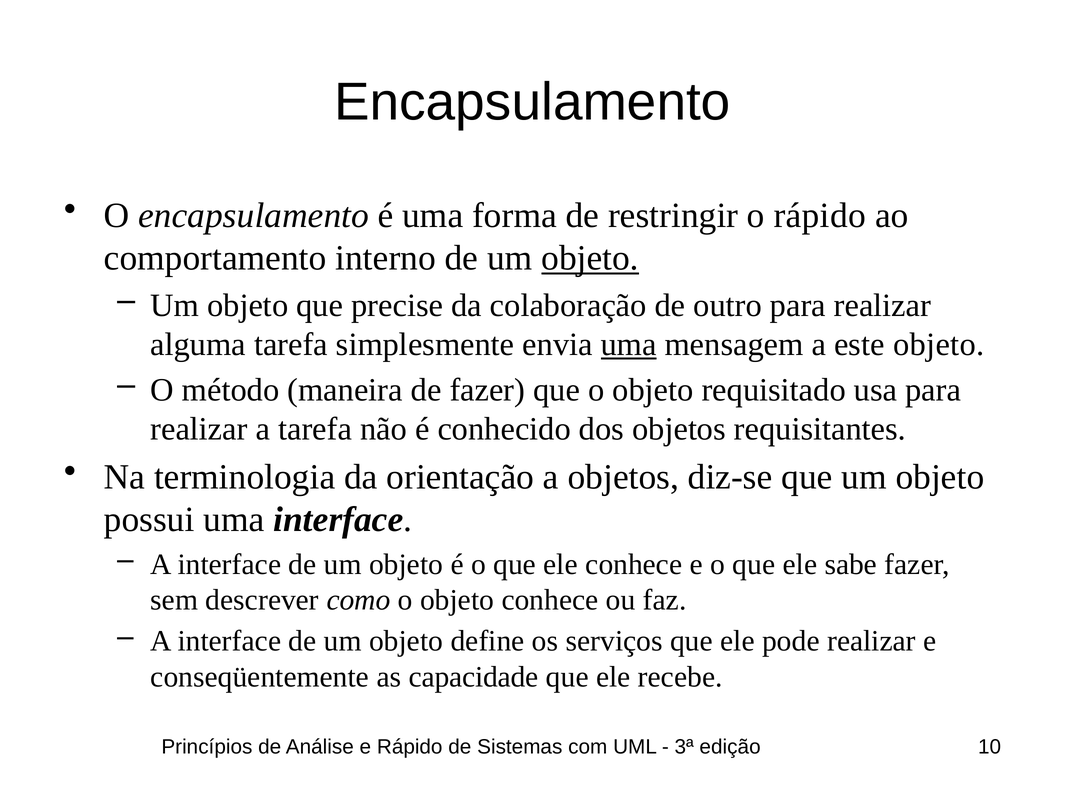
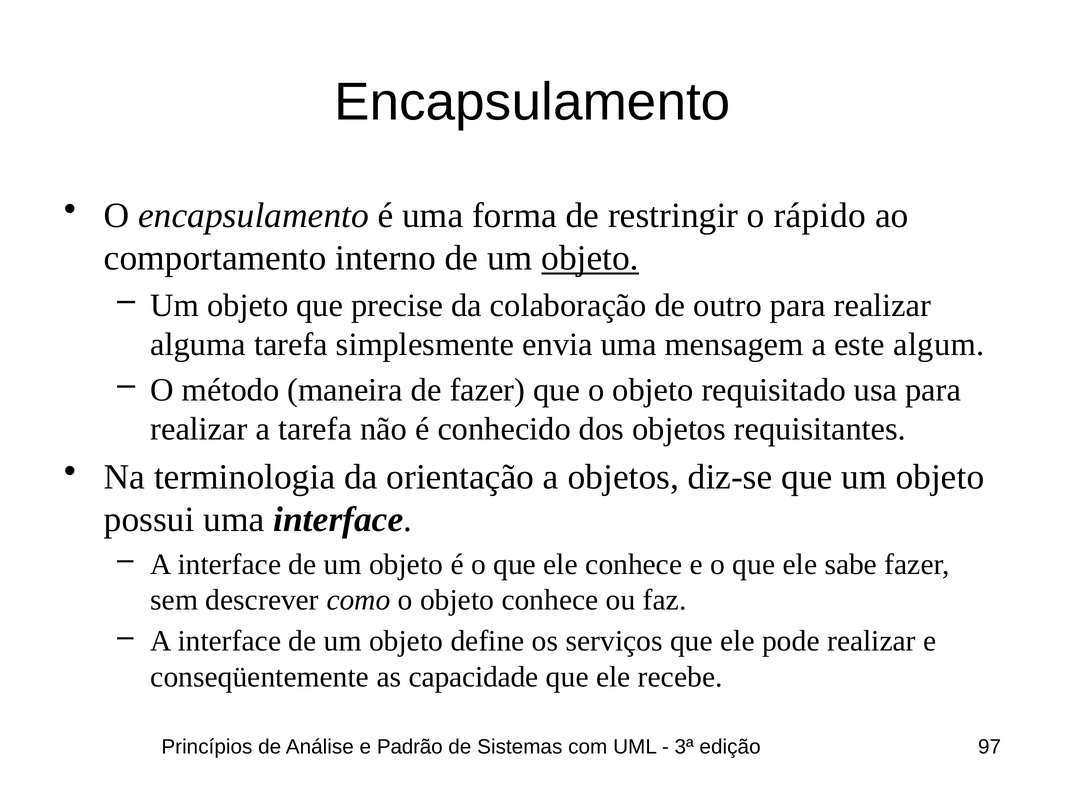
uma at (629, 344) underline: present -> none
este objeto: objeto -> algum
e Rápido: Rápido -> Padrão
10: 10 -> 97
